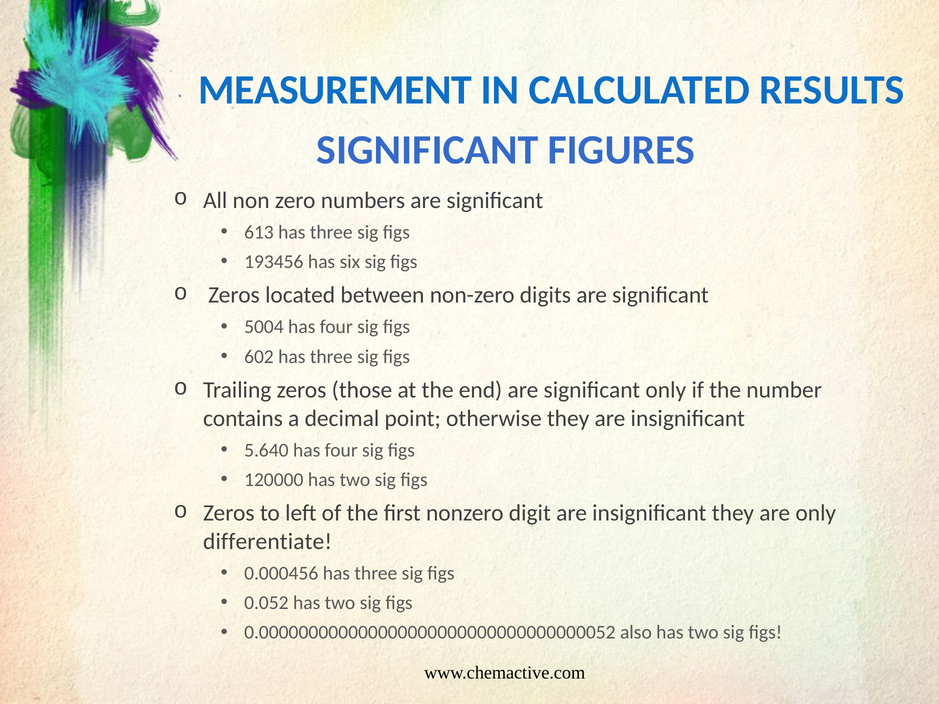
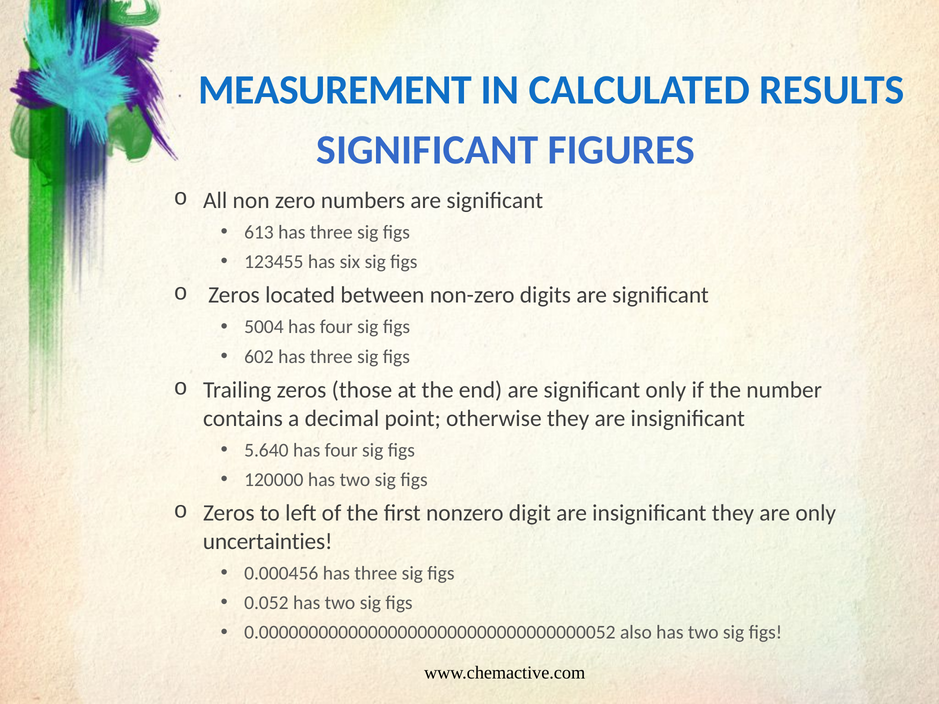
193456: 193456 -> 123455
differentiate: differentiate -> uncertainties
